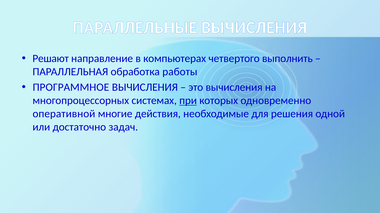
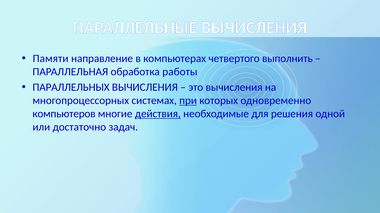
Решают: Решают -> Памяти
ПРОГРАММНОЕ: ПРОГРАММНОЕ -> ПАРАЛЛЕЛЬНЫХ
оперативной: оперативной -> компьютеров
действия underline: none -> present
